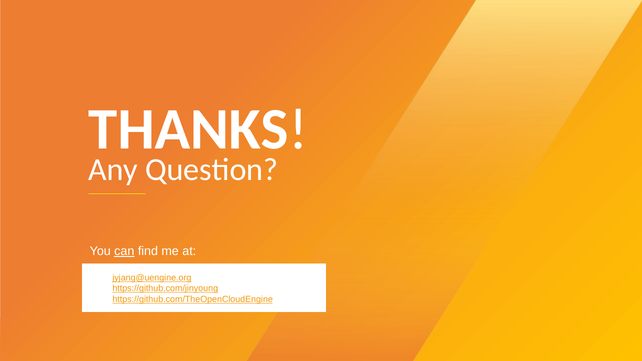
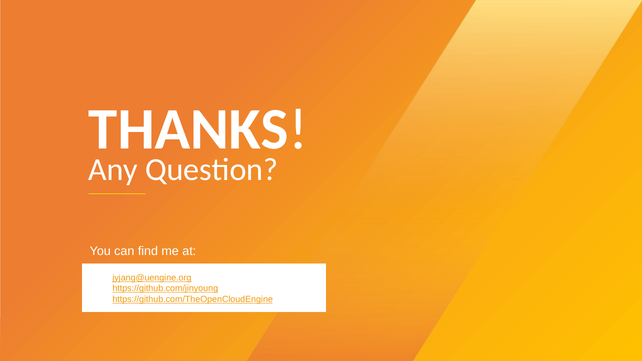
can underline: present -> none
